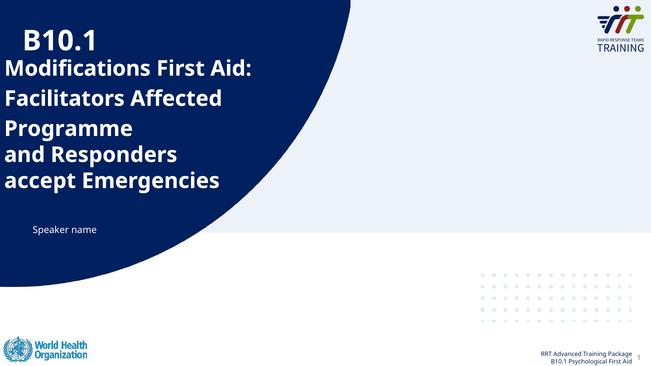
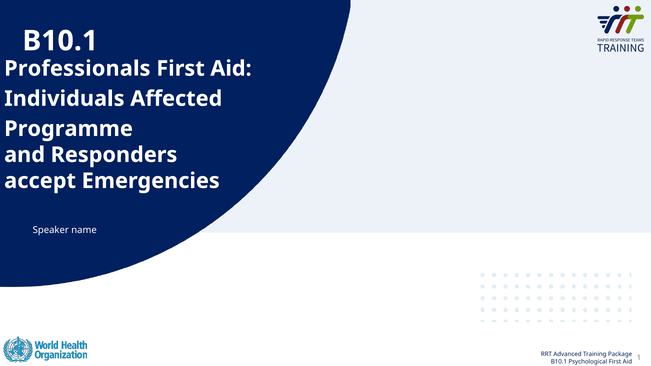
Modifications: Modifications -> Professionals
Facilitators: Facilitators -> Individuals
